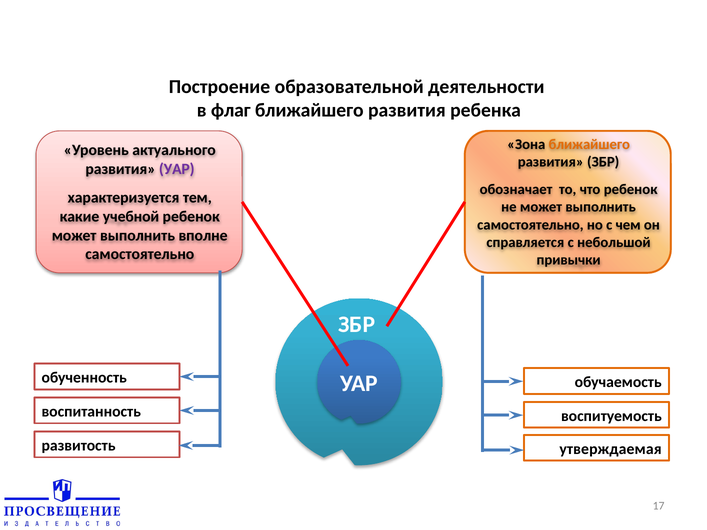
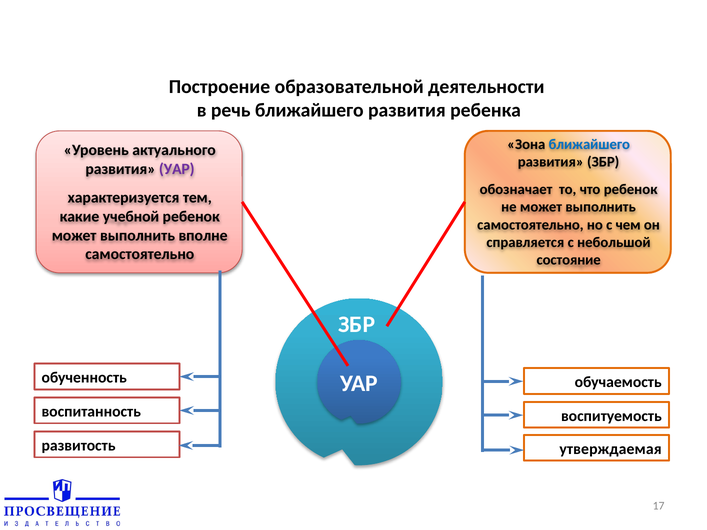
флаг: флаг -> речь
ближайшего at (589, 144) colour: orange -> blue
привычки: привычки -> состояние
